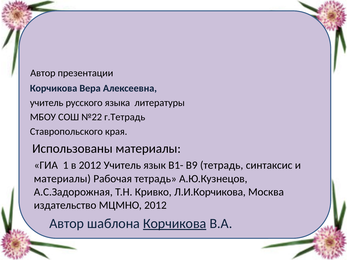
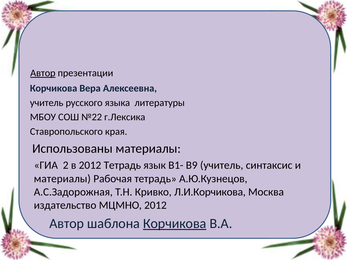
Автор at (43, 73) underline: none -> present
г.Тетрадь: г.Тетрадь -> г.Лексика
1: 1 -> 2
2012 Учитель: Учитель -> Тетрадь
В9 тетрадь: тетрадь -> учитель
